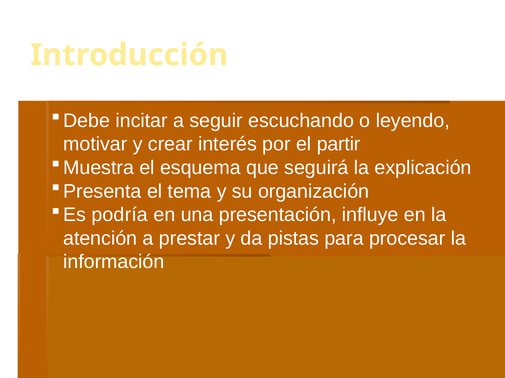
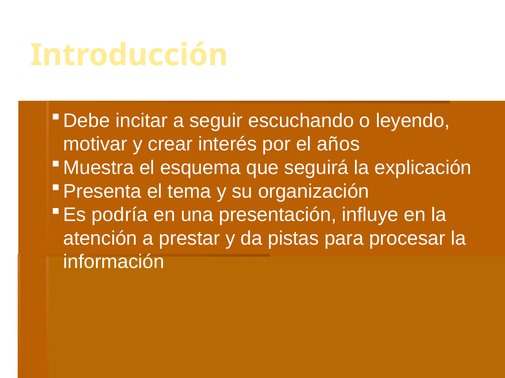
partir: partir -> años
